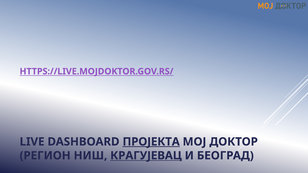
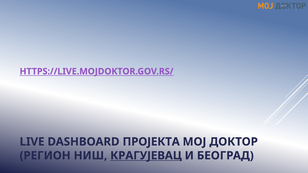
ПРОЈЕКТА underline: present -> none
